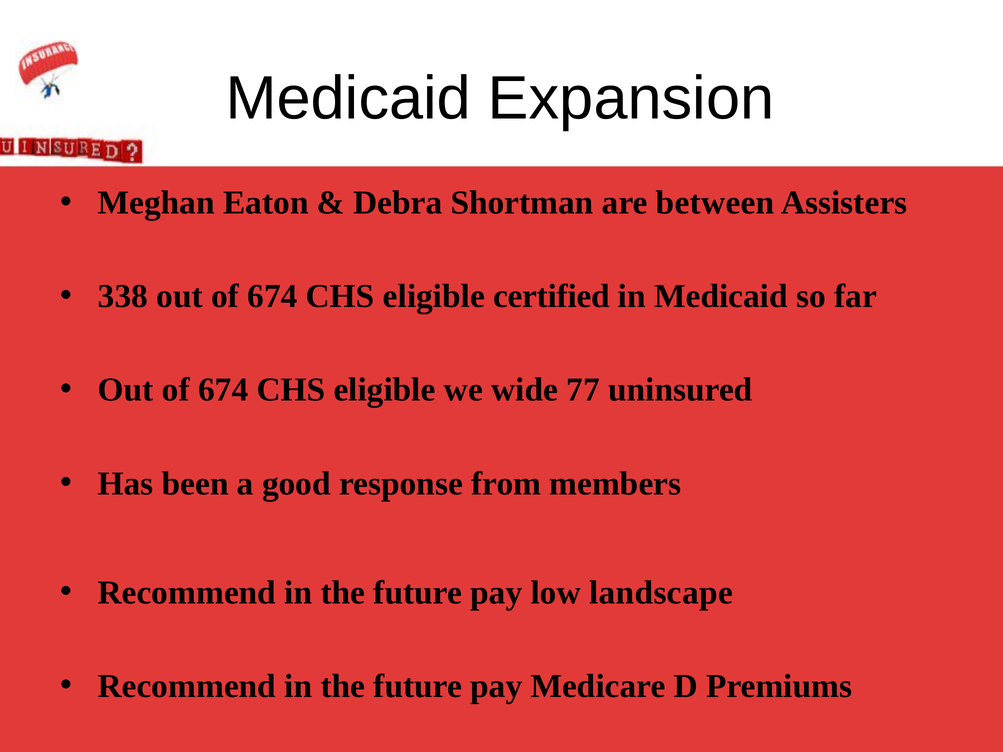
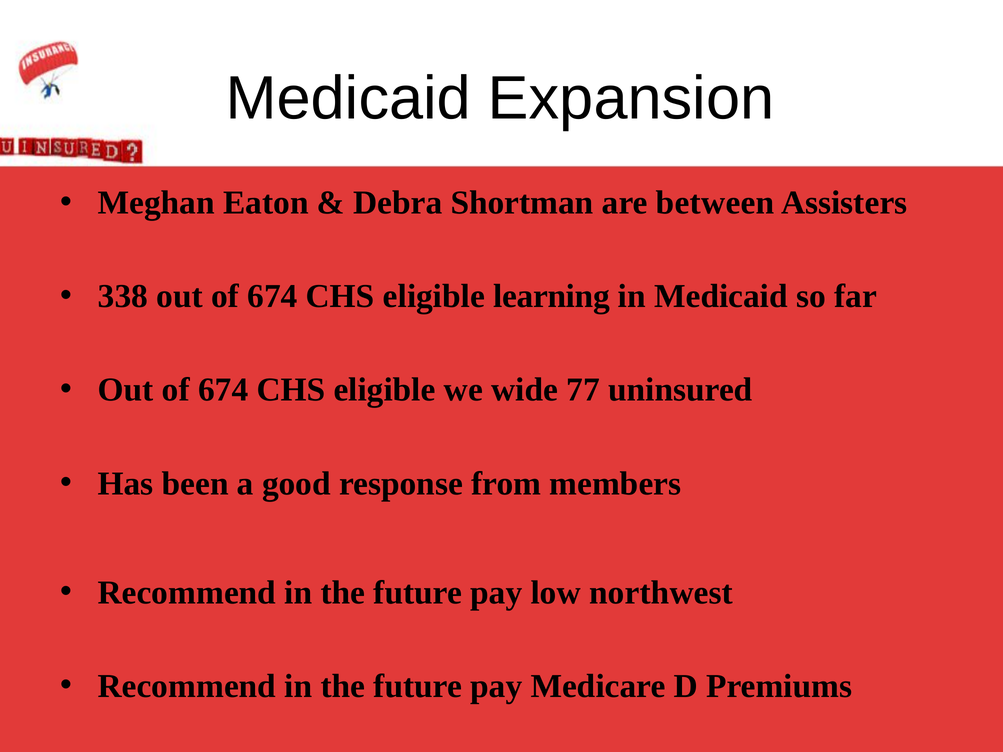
certified: certified -> learning
landscape: landscape -> northwest
